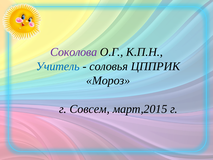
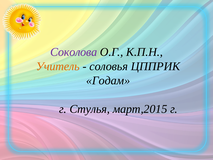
Учитель colour: blue -> orange
Мороз: Мороз -> Годам
Совсем: Совсем -> Стулья
